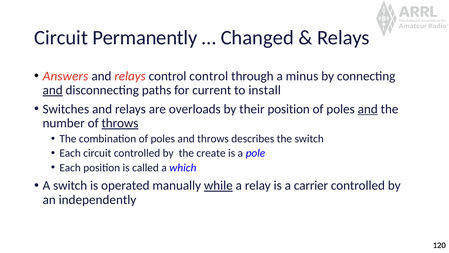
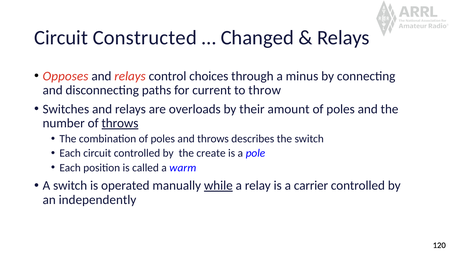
Permanently: Permanently -> Constructed
Answers: Answers -> Opposes
control control: control -> choices
and at (53, 90) underline: present -> none
install: install -> throw
their position: position -> amount
and at (368, 109) underline: present -> none
which: which -> warm
